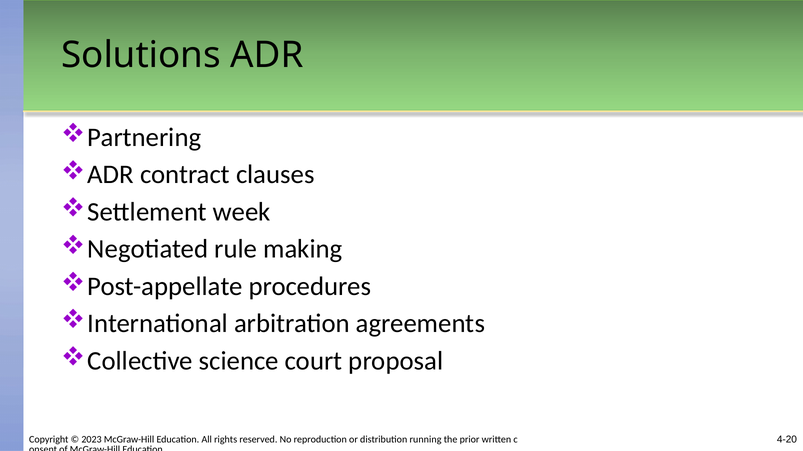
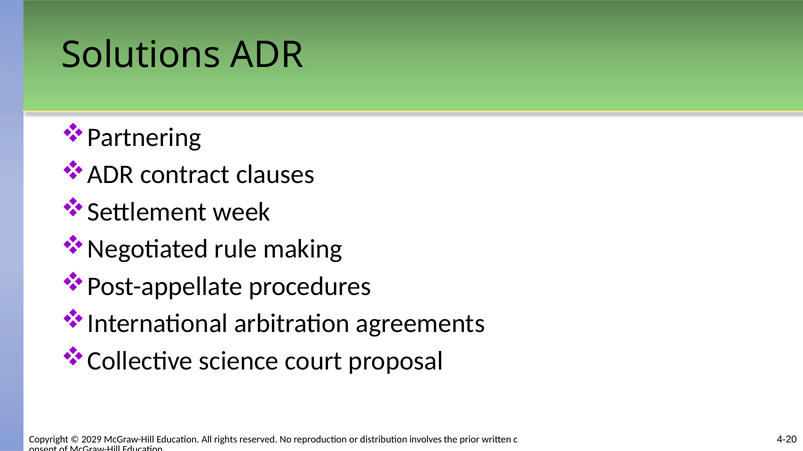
2023: 2023 -> 2029
running: running -> involves
